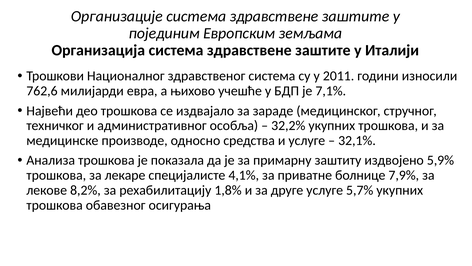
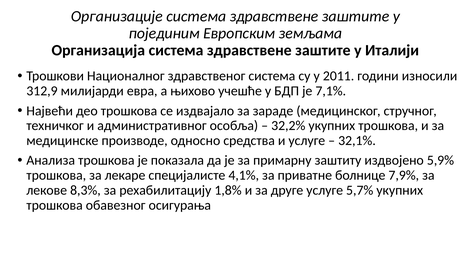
762,6: 762,6 -> 312,9
8,2%: 8,2% -> 8,3%
